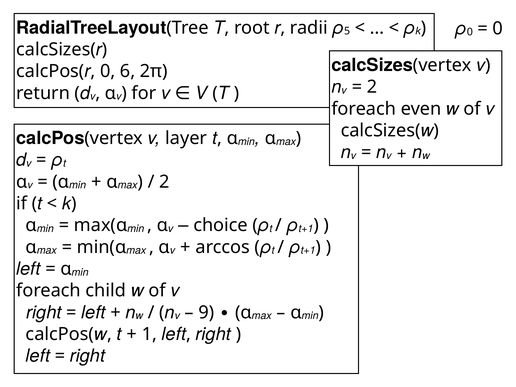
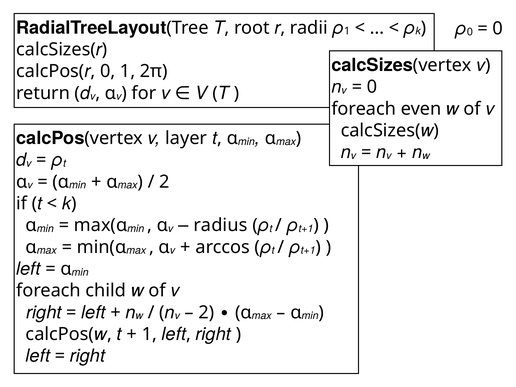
5 at (347, 31): 5 -> 1
0 6: 6 -> 1
2 at (372, 87): 2 -> 0
choice: choice -> radius
9 at (206, 312): 9 -> 2
